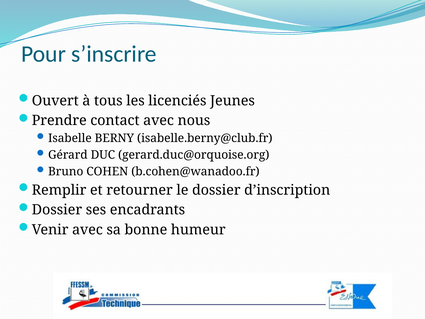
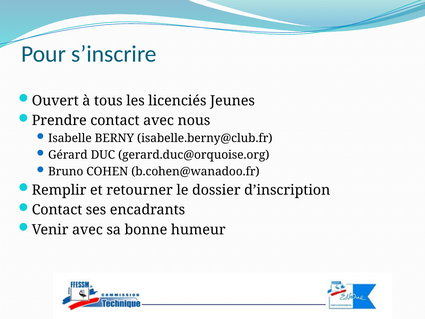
Dossier at (57, 210): Dossier -> Contact
